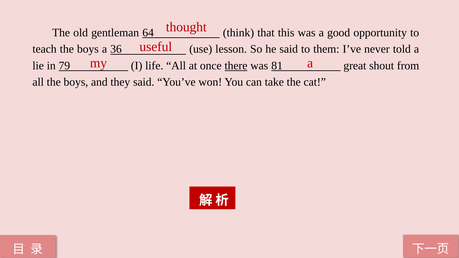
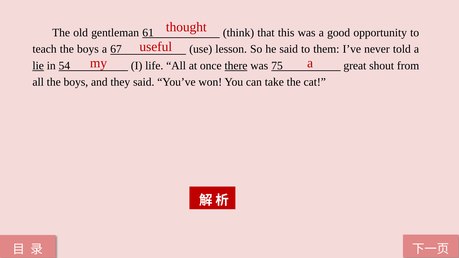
64: 64 -> 61
36: 36 -> 67
lie underline: none -> present
79: 79 -> 54
81: 81 -> 75
